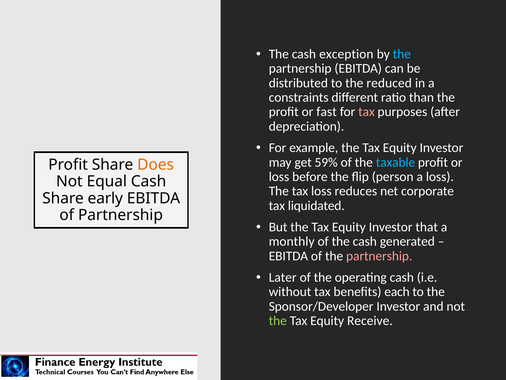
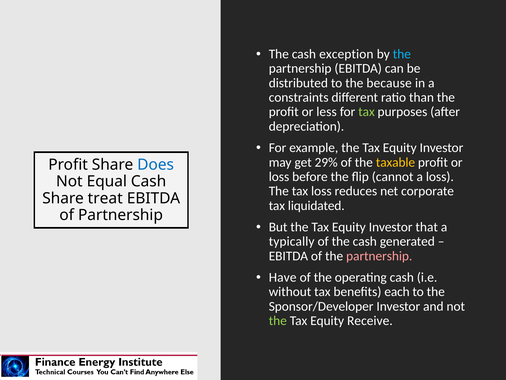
reduced: reduced -> because
fast: fast -> less
tax at (366, 112) colour: pink -> light green
59%: 59% -> 29%
taxable colour: light blue -> yellow
Does colour: orange -> blue
person: person -> cannot
early: early -> treat
monthly: monthly -> typically
Later: Later -> Have
